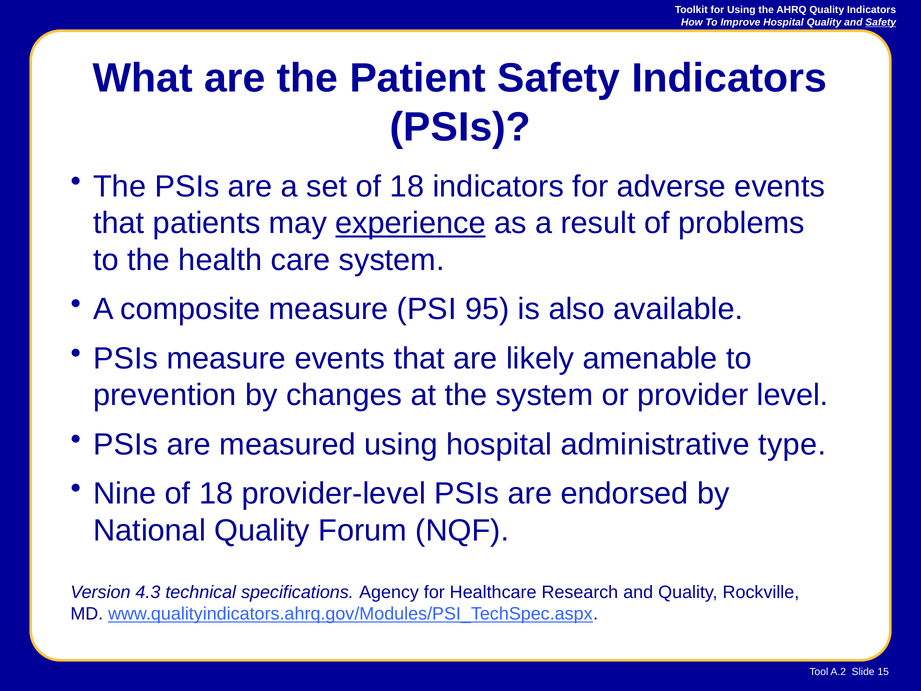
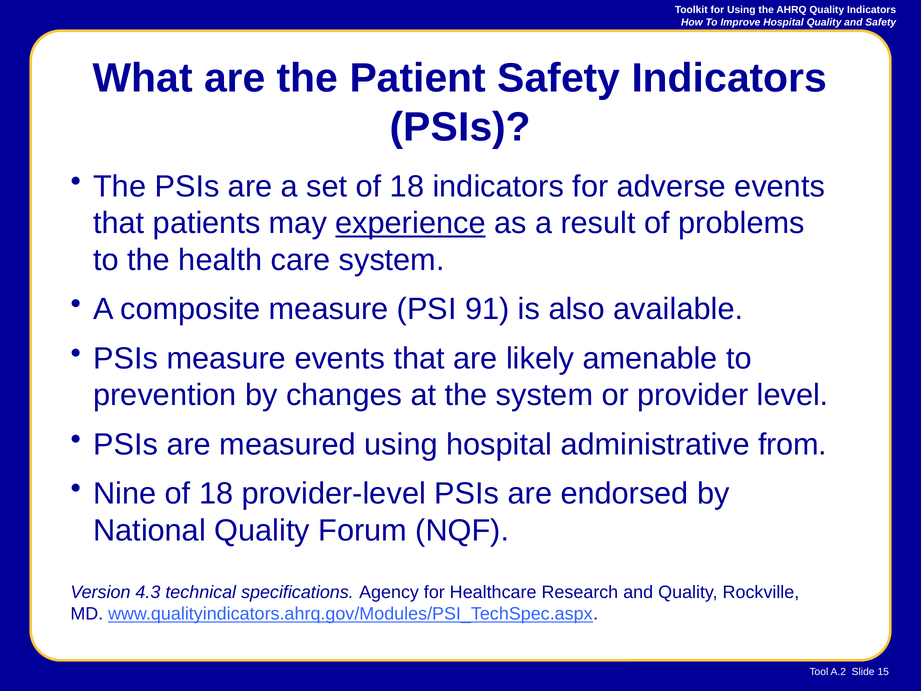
Safety at (881, 22) underline: present -> none
95: 95 -> 91
type: type -> from
